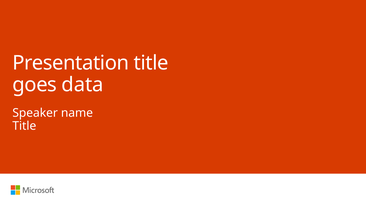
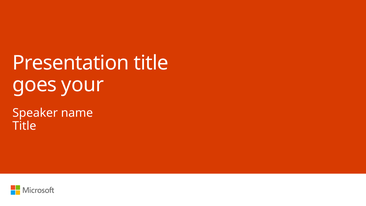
data: data -> your
